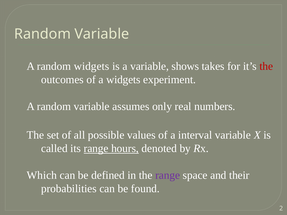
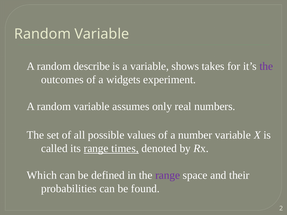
random widgets: widgets -> describe
the at (266, 66) colour: red -> purple
interval: interval -> number
hours: hours -> times
